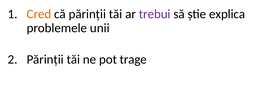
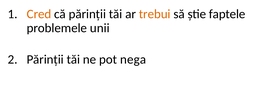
trebui colour: purple -> orange
explica: explica -> faptele
trage: trage -> nega
